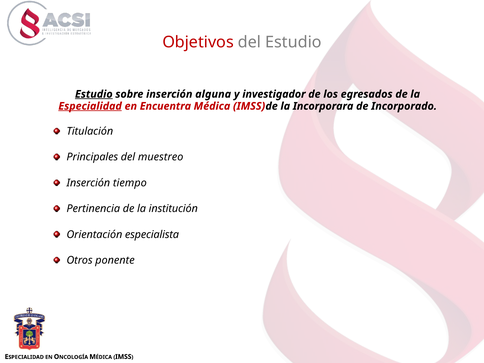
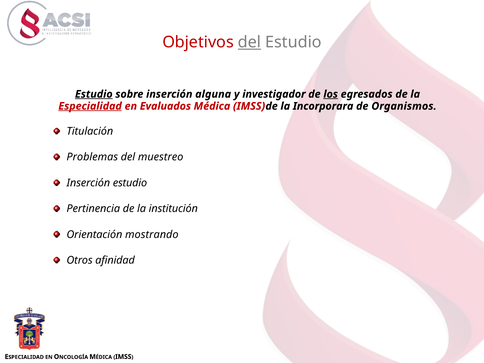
del at (250, 42) underline: none -> present
los underline: none -> present
Encuentra: Encuentra -> Evaluados
Incorporado: Incorporado -> Organismos
Principales: Principales -> Problemas
Inserción tiempo: tiempo -> estudio
especialista: especialista -> mostrando
ponente: ponente -> afinidad
